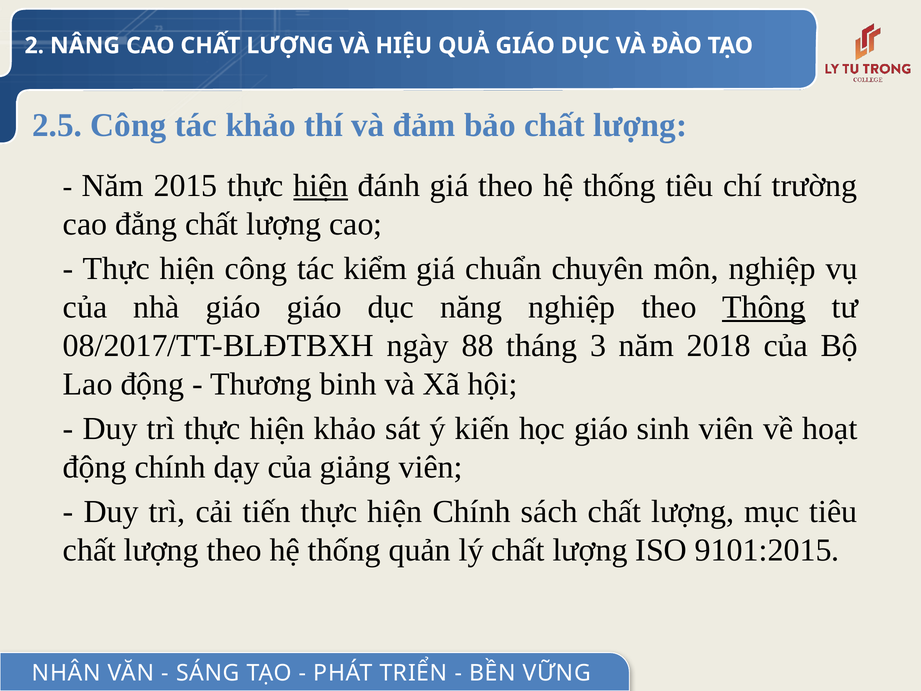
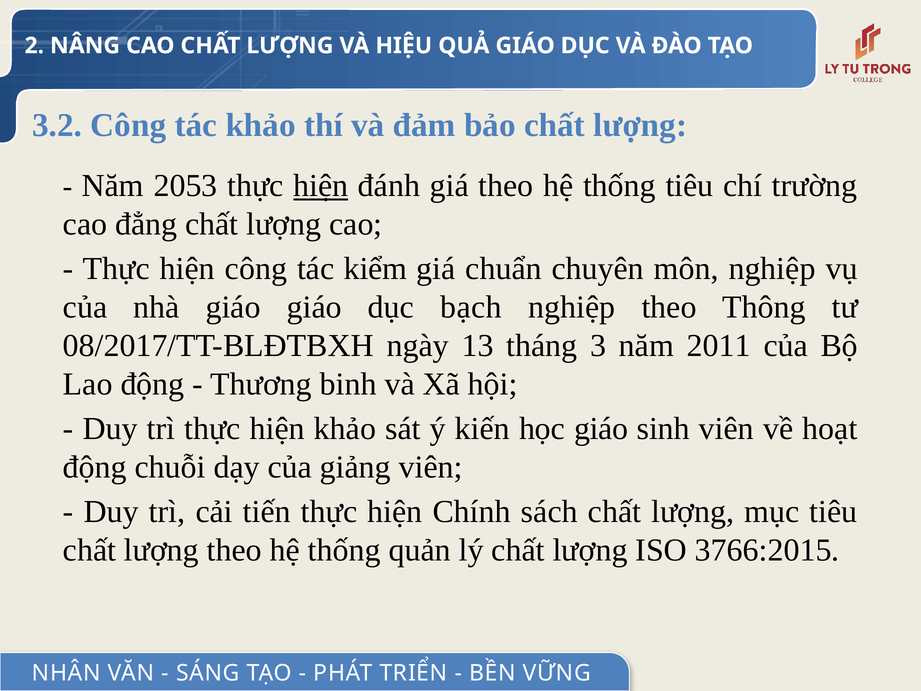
2.5: 2.5 -> 3.2
2015: 2015 -> 2053
năng: năng -> bạch
Thông underline: present -> none
88: 88 -> 13
2018: 2018 -> 2011
động chính: chính -> chuỗi
9101:2015: 9101:2015 -> 3766:2015
